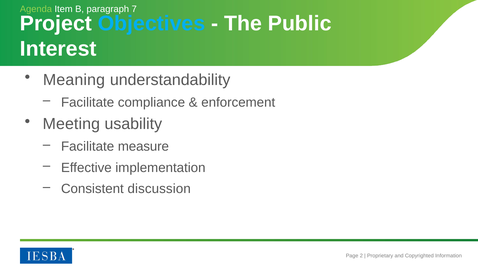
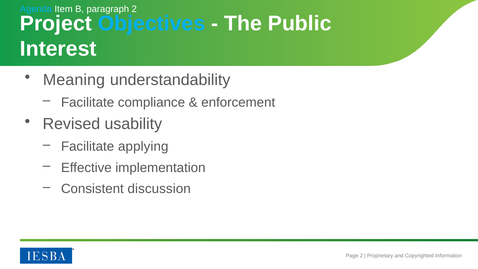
Agenda colour: light green -> light blue
paragraph 7: 7 -> 2
Meeting: Meeting -> Revised
measure: measure -> applying
